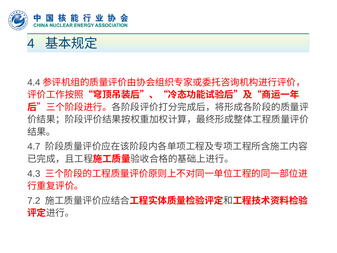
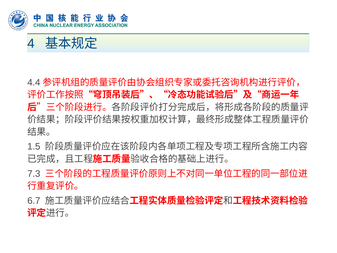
4.7: 4.7 -> 1.5
4.3: 4.3 -> 7.3
7.2: 7.2 -> 6.7
